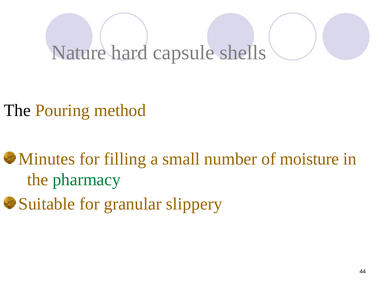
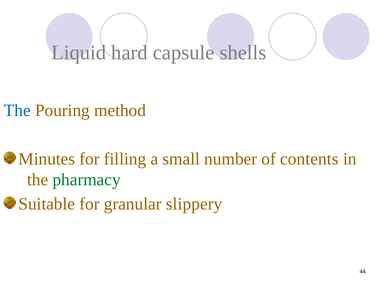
Nature: Nature -> Liquid
The at (17, 110) colour: black -> blue
moisture: moisture -> contents
